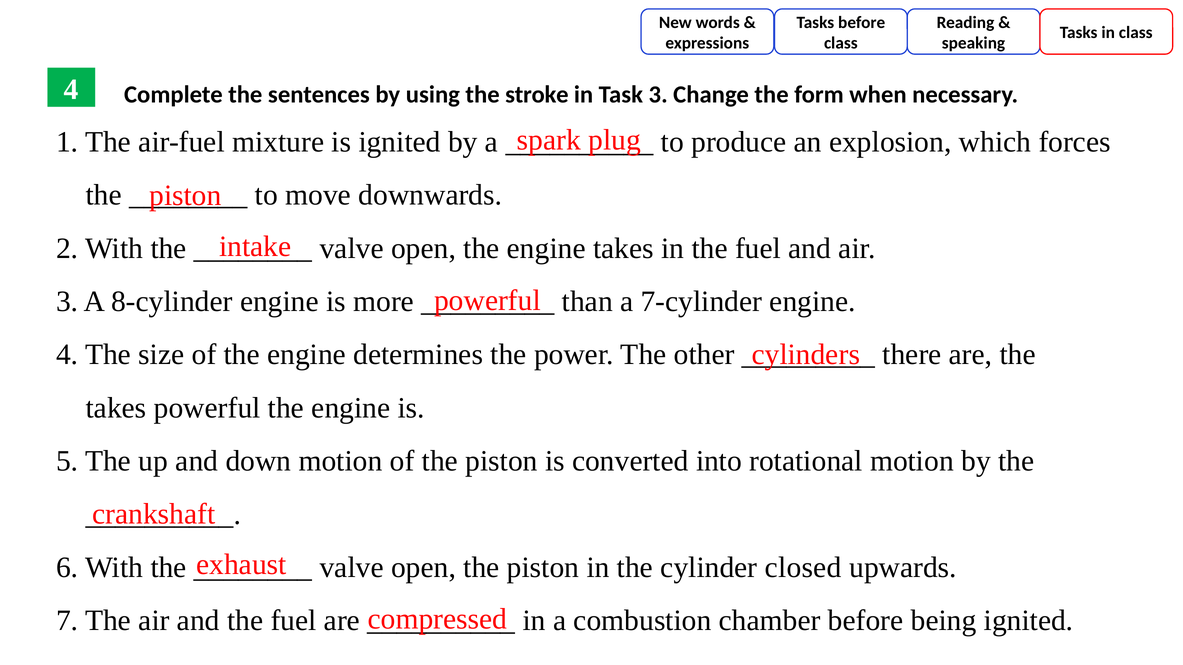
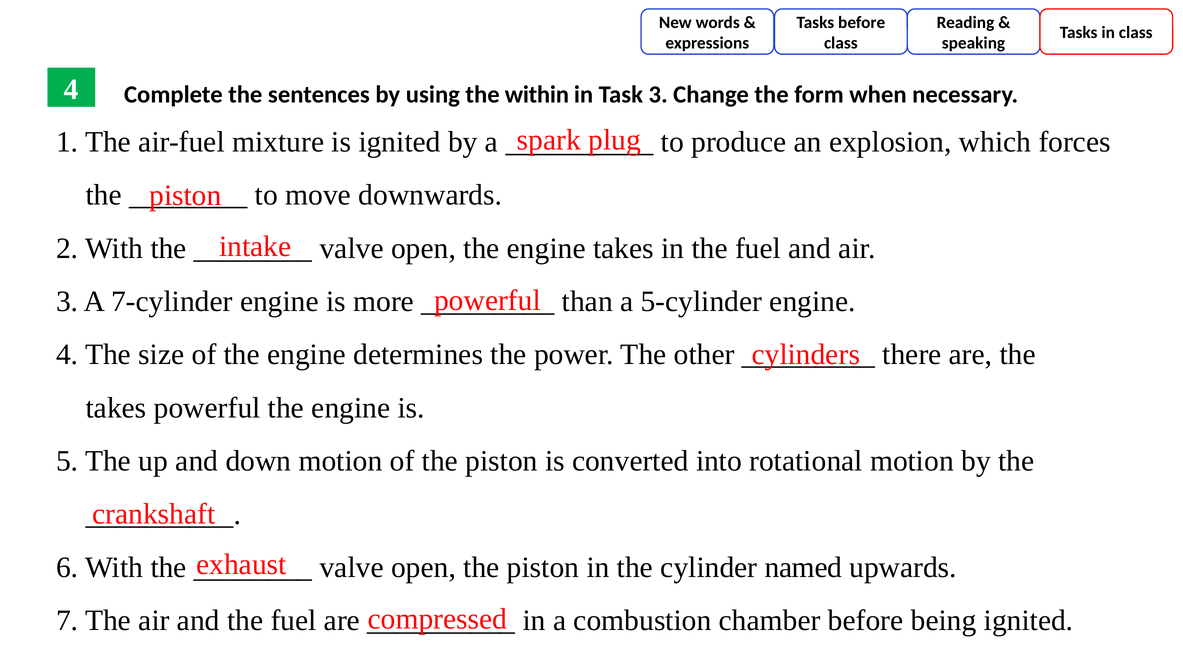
stroke: stroke -> within
8-cylinder: 8-cylinder -> 7-cylinder
7-cylinder: 7-cylinder -> 5-cylinder
closed: closed -> named
